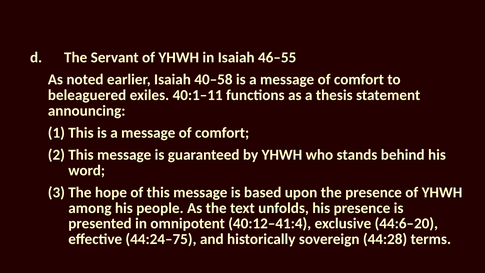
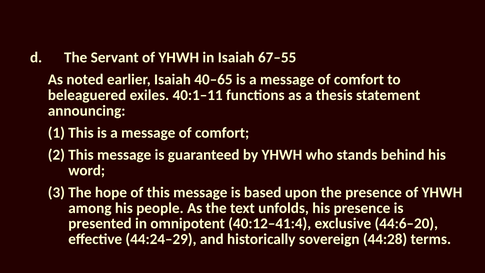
46–55: 46–55 -> 67–55
40–58: 40–58 -> 40–65
44:24–75: 44:24–75 -> 44:24–29
